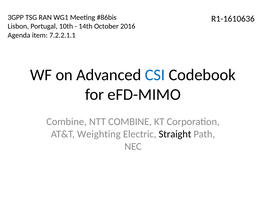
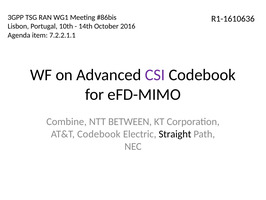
CSI colour: blue -> purple
NTT COMBINE: COMBINE -> BETWEEN
AT&T Weighting: Weighting -> Codebook
